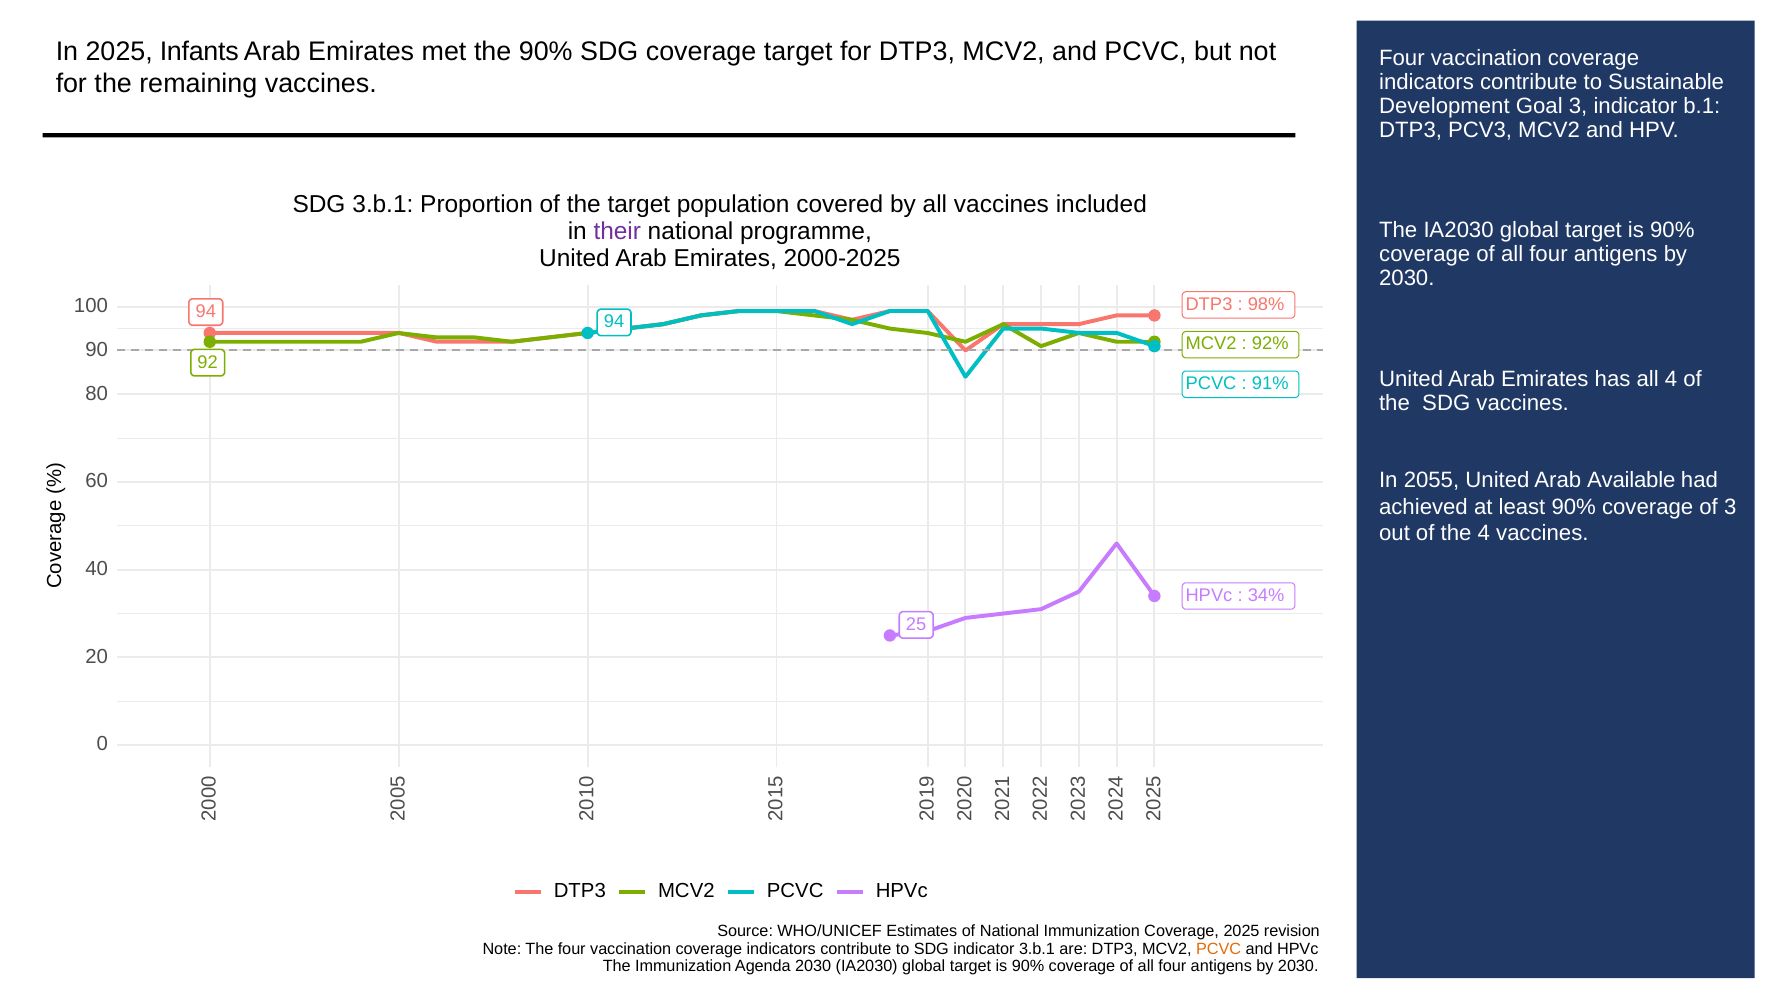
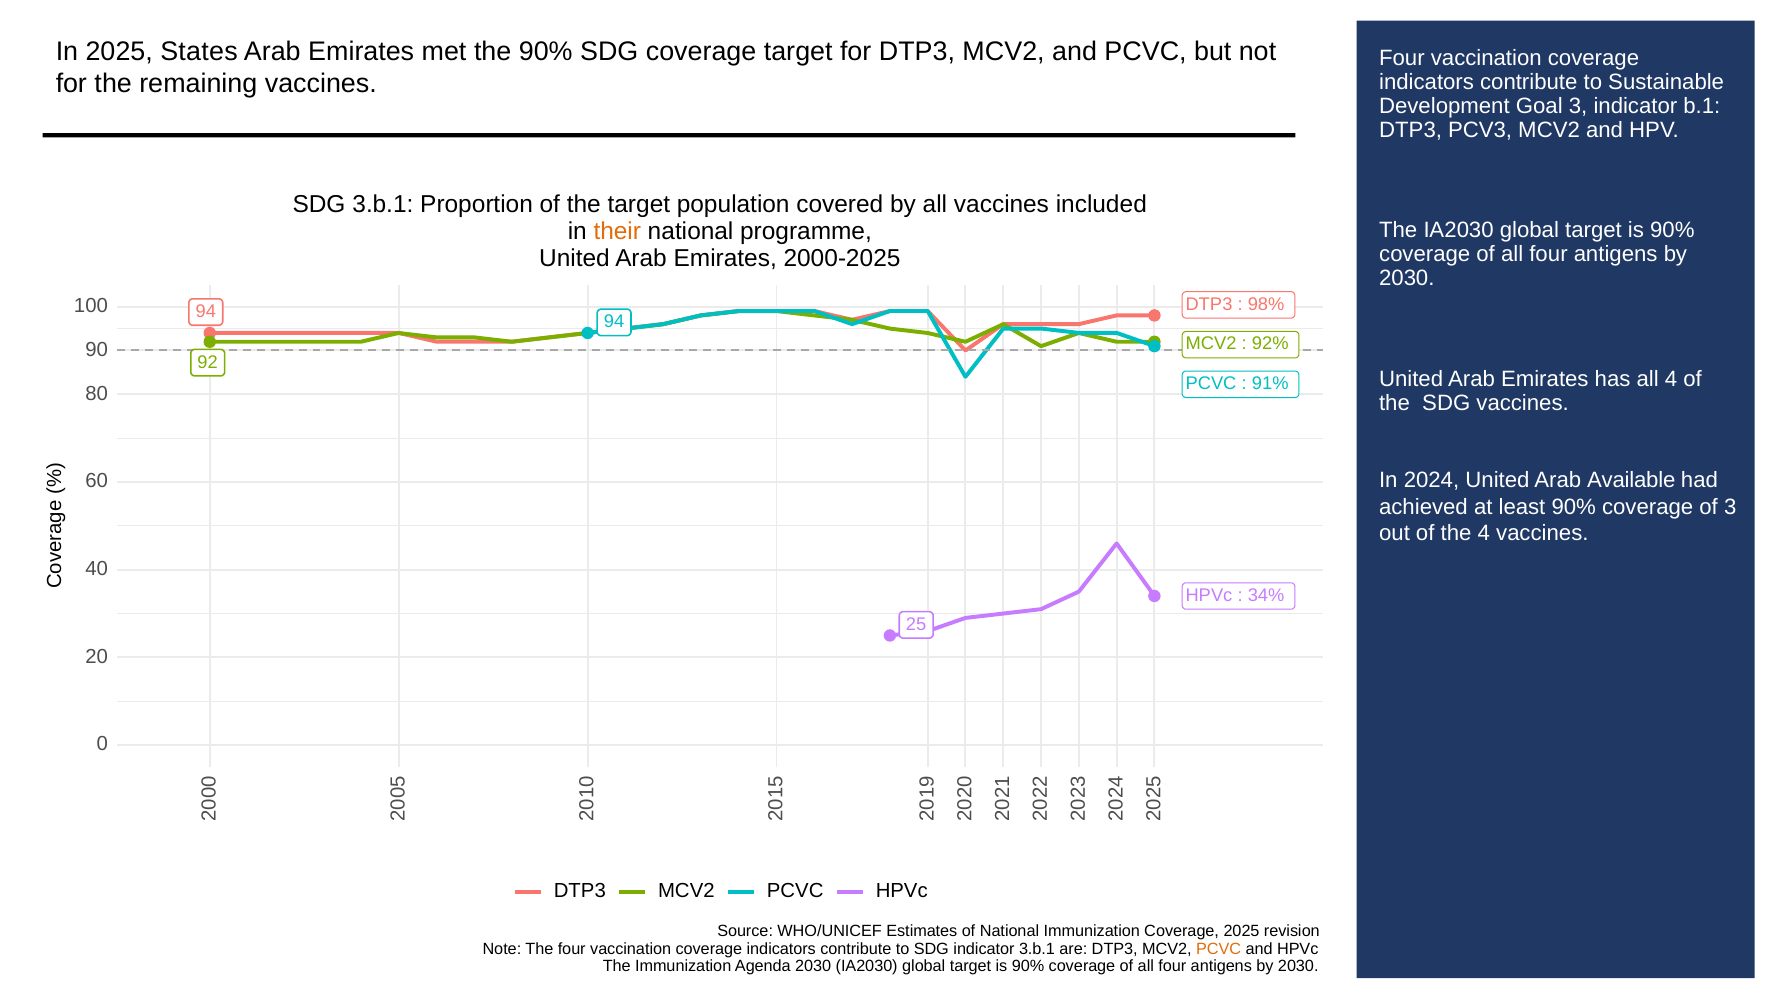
Infants: Infants -> States
their colour: purple -> orange
2055: 2055 -> 2024
